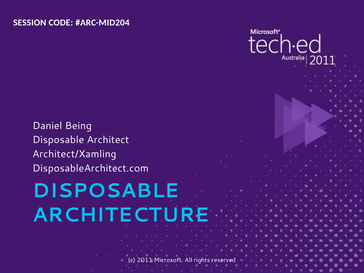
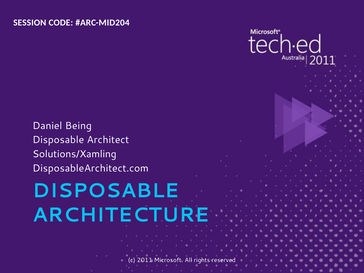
Architect/Xamling: Architect/Xamling -> Solutions/Xamling
